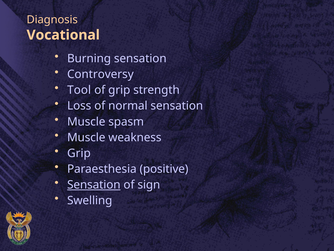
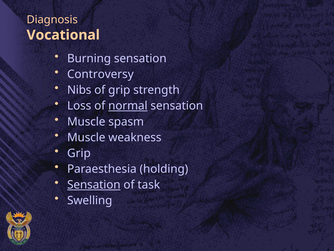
Tool: Tool -> Nibs
normal underline: none -> present
positive: positive -> holding
sign: sign -> task
